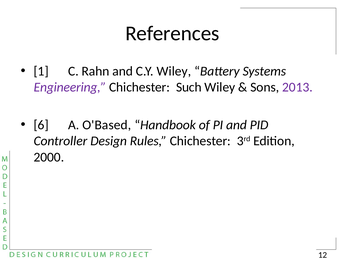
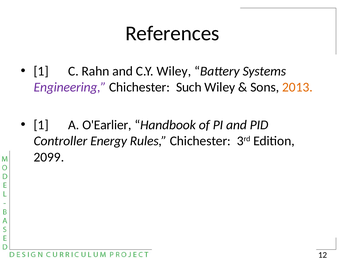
2013 colour: purple -> orange
6 at (41, 125): 6 -> 1
O'Based: O'Based -> O'Earlier
Design: Design -> Energy
2000: 2000 -> 2099
